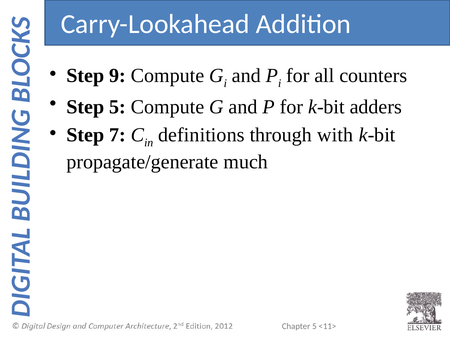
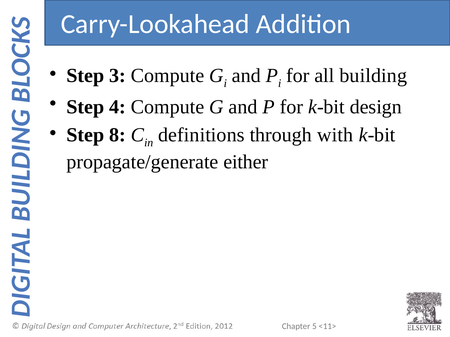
9: 9 -> 3
counters: counters -> building
Step 5: 5 -> 4
adders: adders -> design
7: 7 -> 8
much: much -> either
